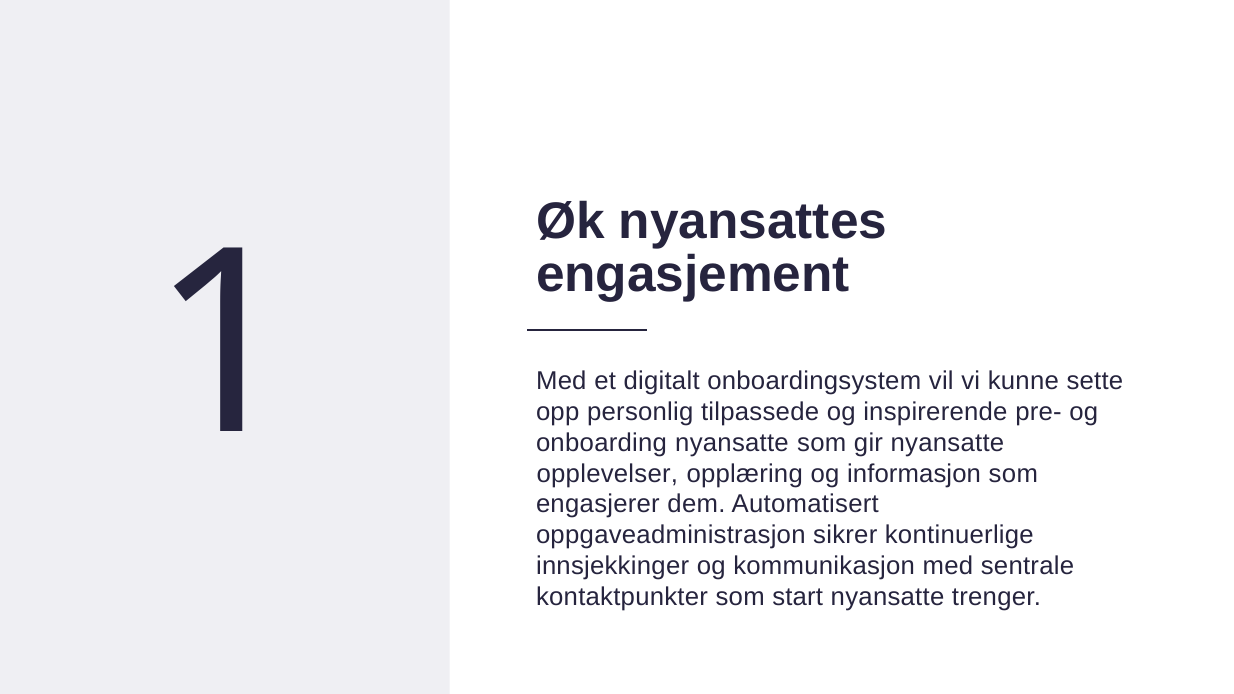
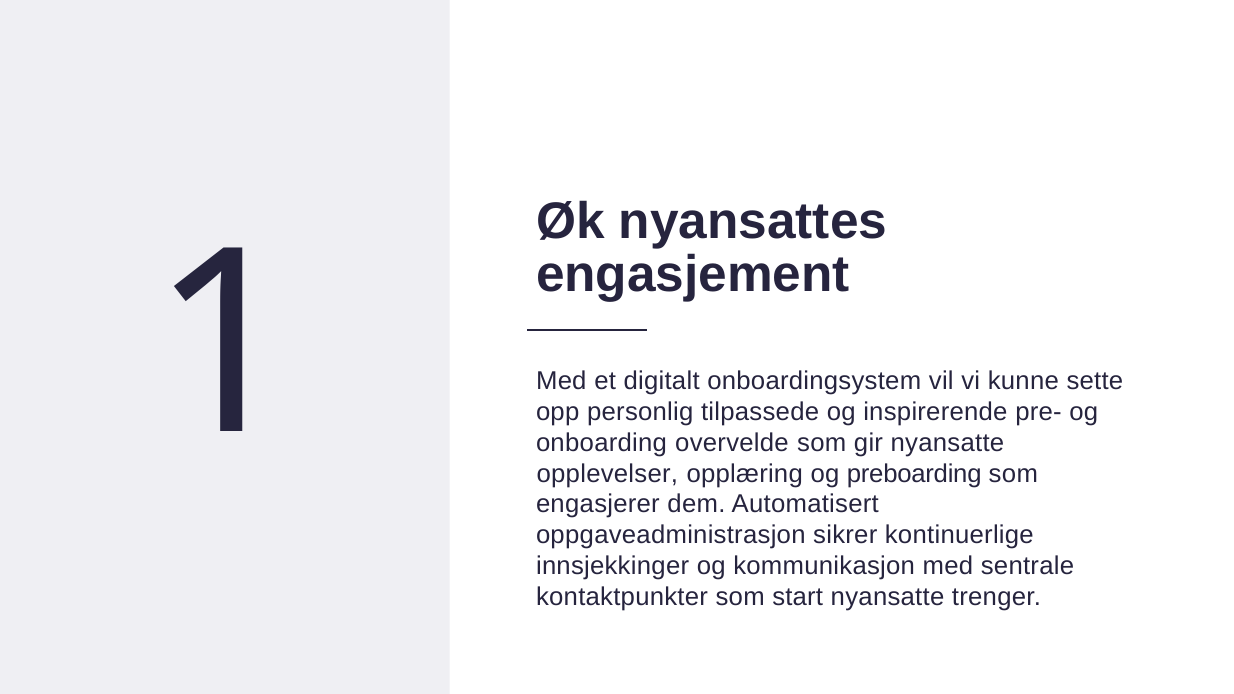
onboarding nyansatte: nyansatte -> overvelde
informasjon: informasjon -> preboarding
